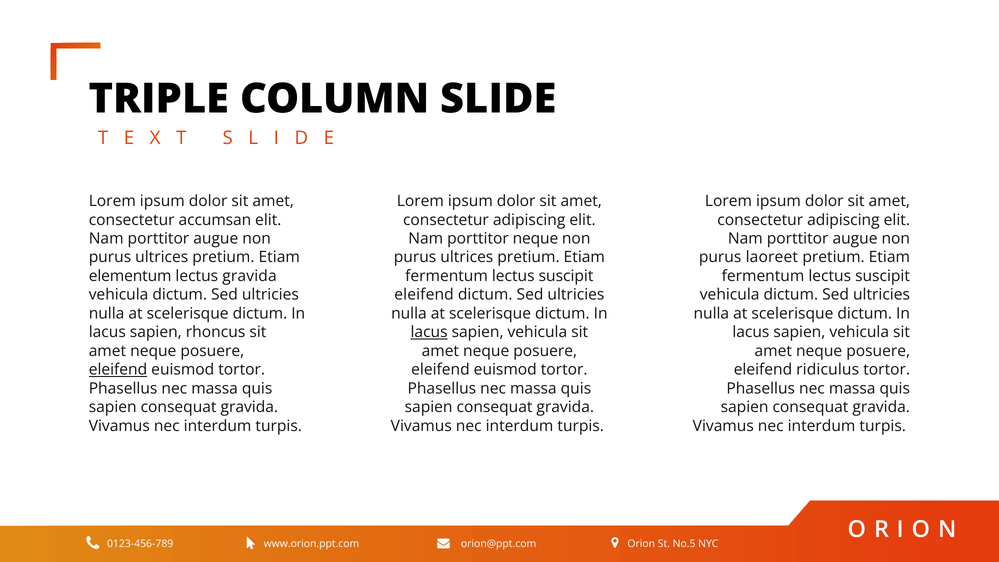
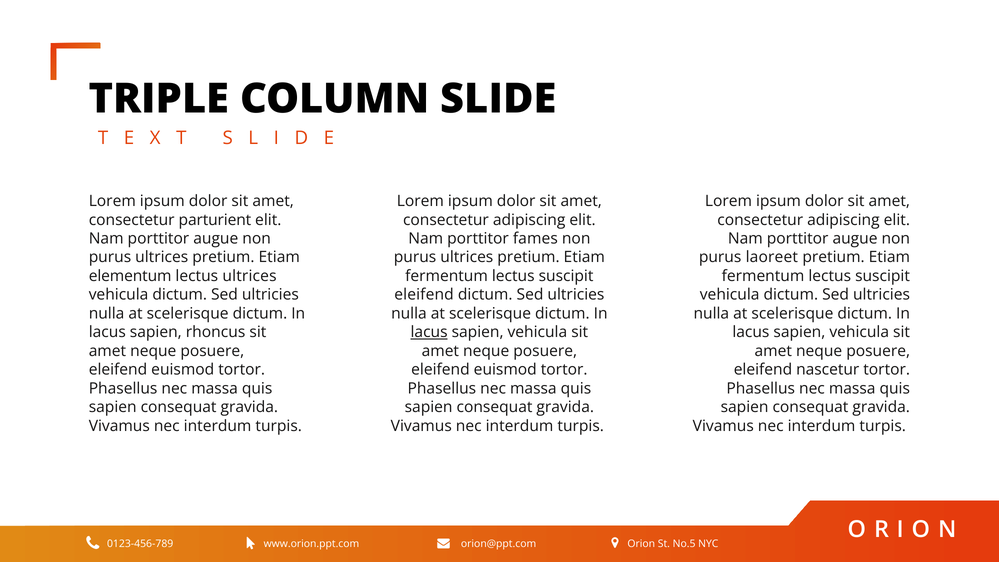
accumsan: accumsan -> parturient
porttitor neque: neque -> fames
lectus gravida: gravida -> ultrices
eleifend at (118, 370) underline: present -> none
ridiculus: ridiculus -> nascetur
